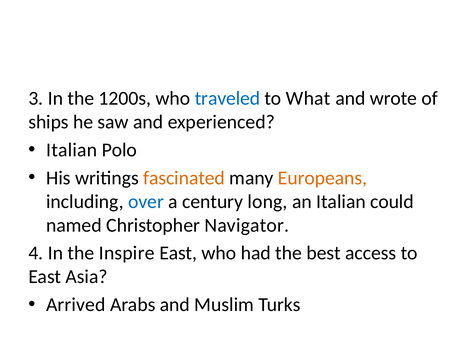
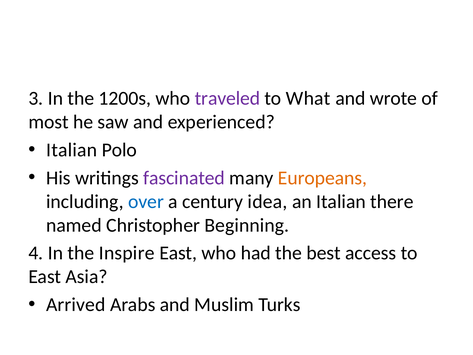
traveled colour: blue -> purple
ships: ships -> most
fascinated colour: orange -> purple
long: long -> idea
could: could -> there
Navigator: Navigator -> Beginning
